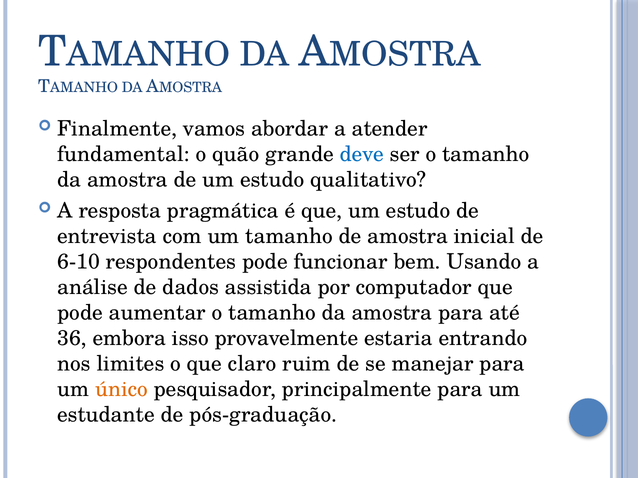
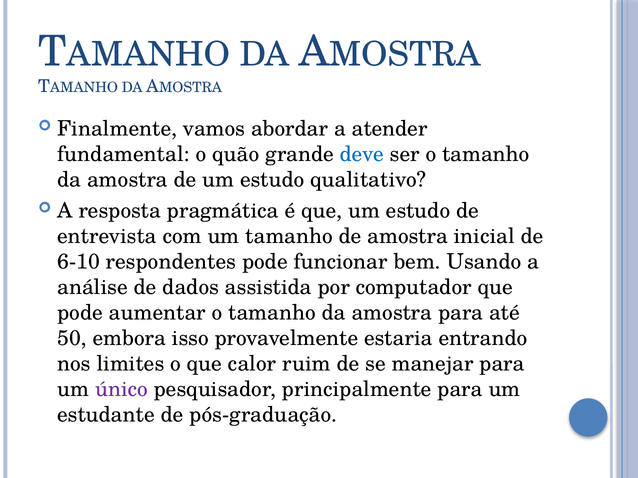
36: 36 -> 50
claro: claro -> calor
único colour: orange -> purple
